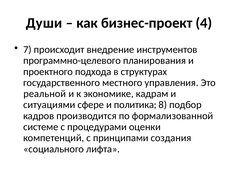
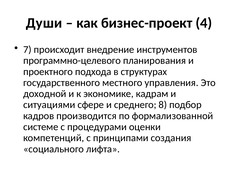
реальной: реальной -> доходной
политика: политика -> среднего
